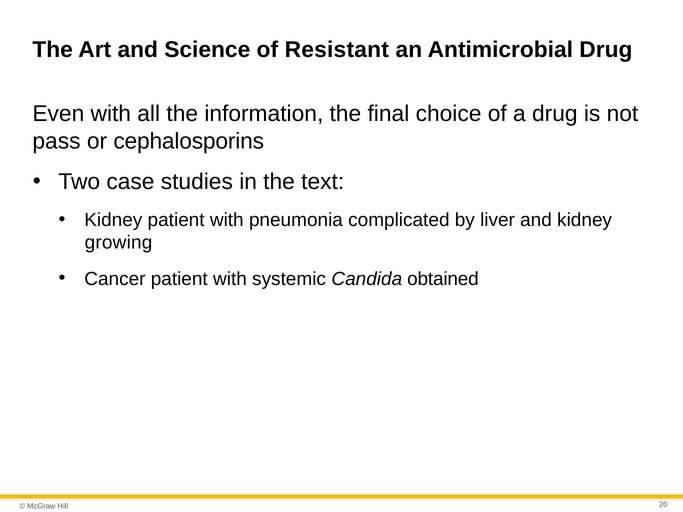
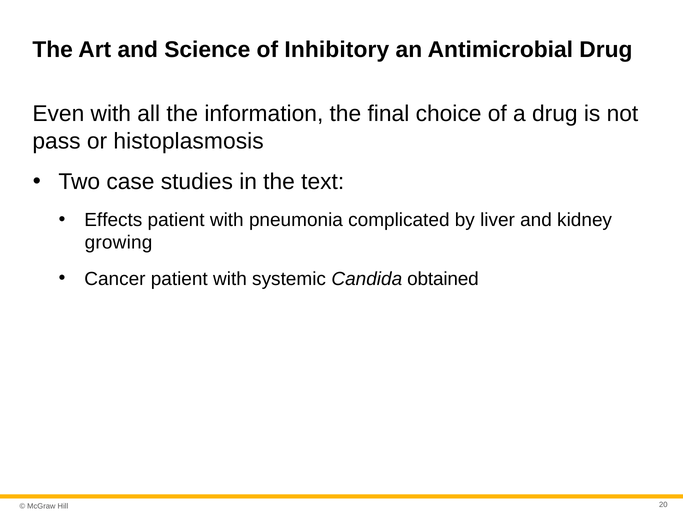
Resistant: Resistant -> Inhibitory
cephalosporins: cephalosporins -> histoplasmosis
Kidney at (113, 220): Kidney -> Effects
